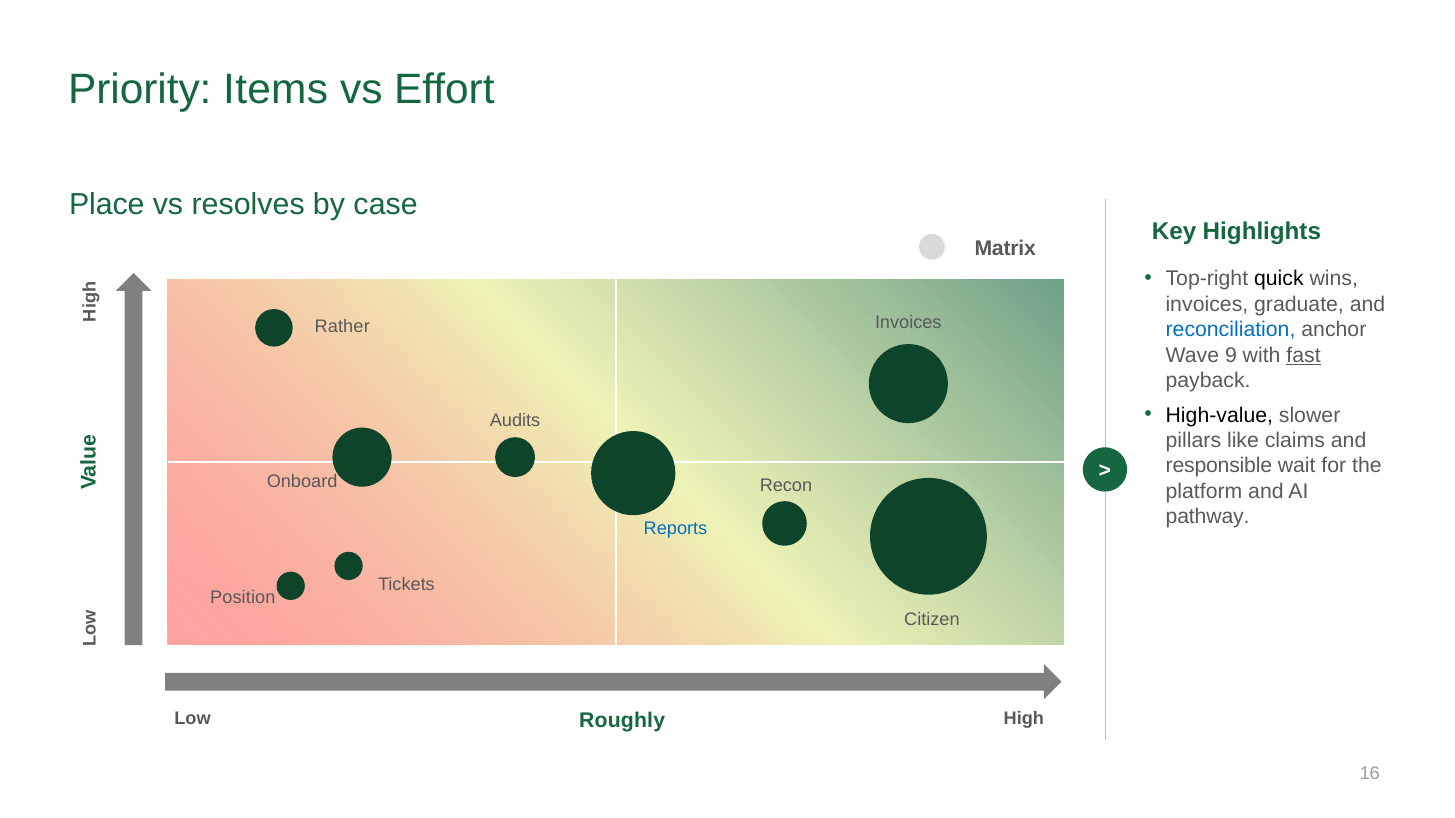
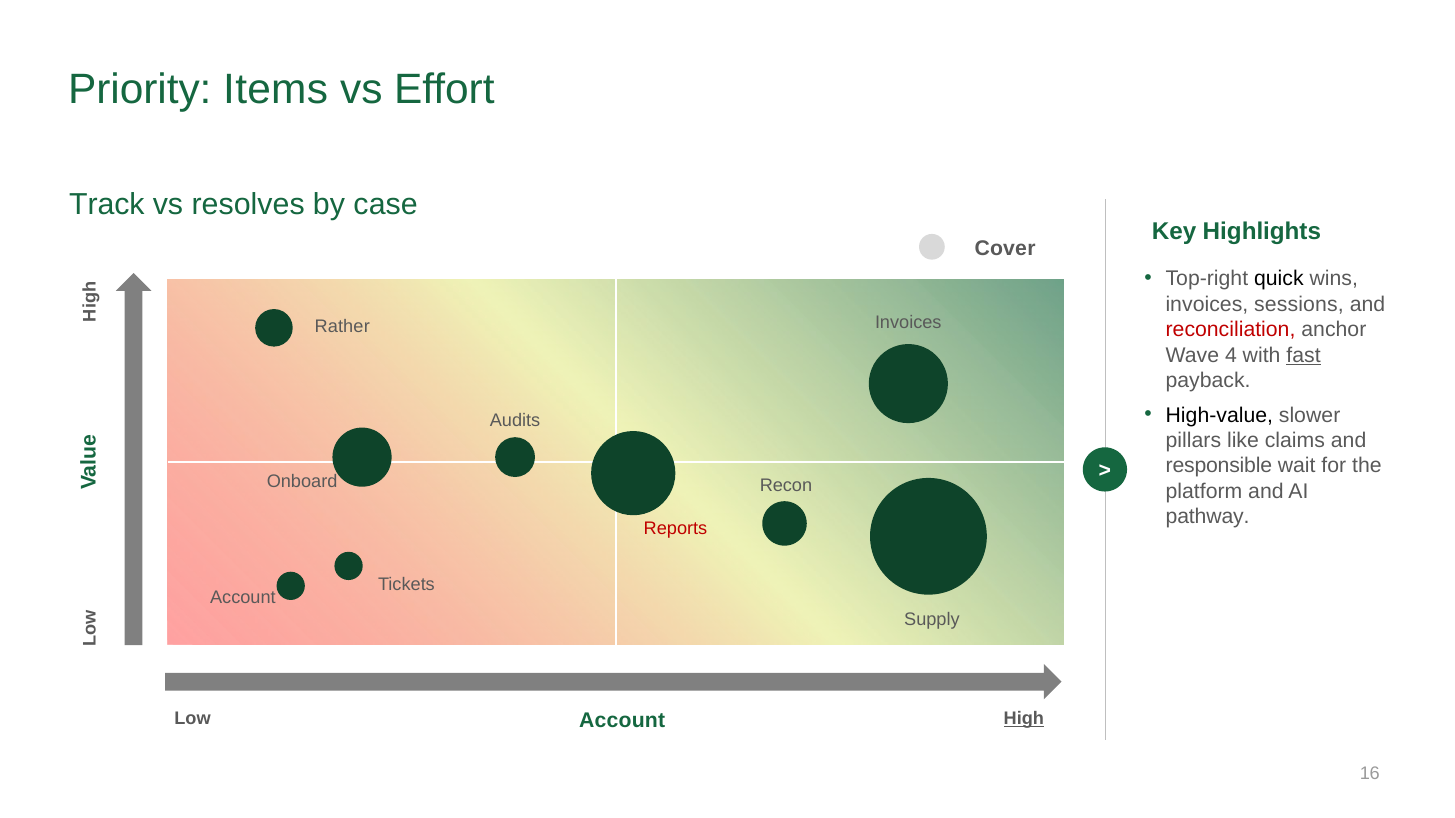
Place: Place -> Track
Matrix: Matrix -> Cover
graduate: graduate -> sessions
reconciliation colour: blue -> red
9: 9 -> 4
Reports colour: blue -> red
Position at (243, 598): Position -> Account
Citizen: Citizen -> Supply
High underline: none -> present
Roughly at (622, 721): Roughly -> Account
